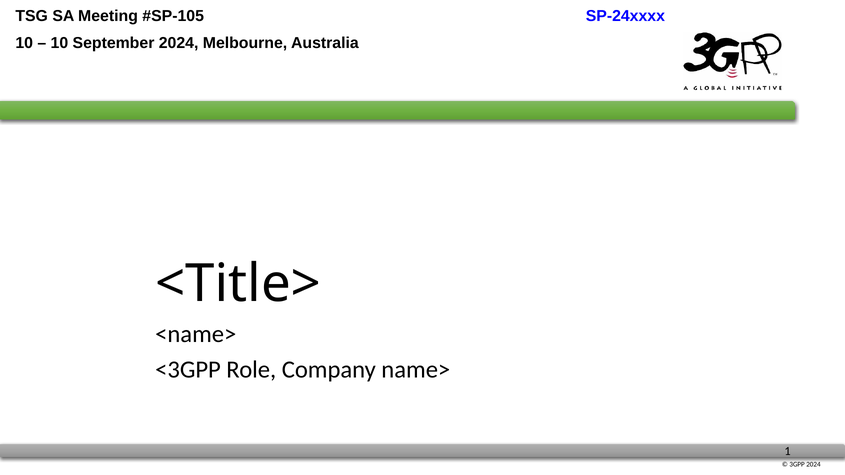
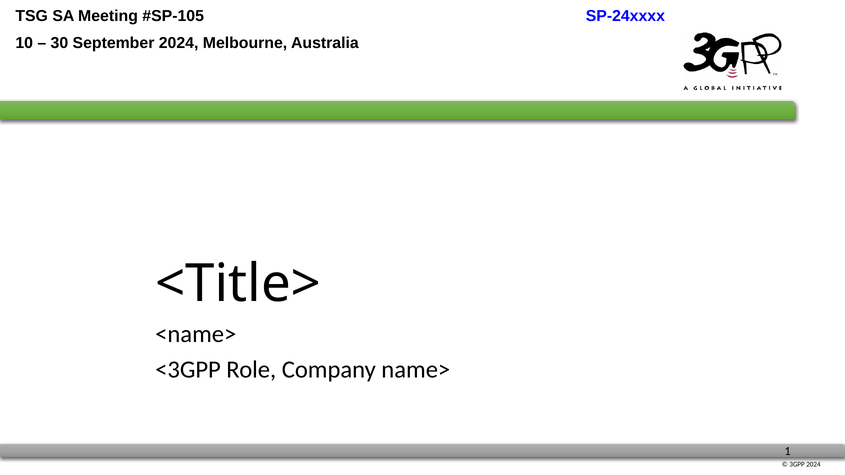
10 at (59, 43): 10 -> 30
